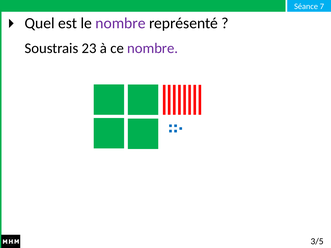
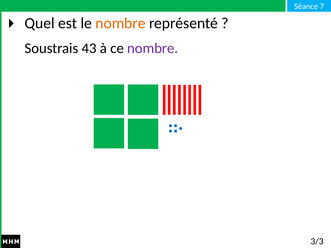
nombre at (120, 23) colour: purple -> orange
23: 23 -> 43
3/5: 3/5 -> 3/3
